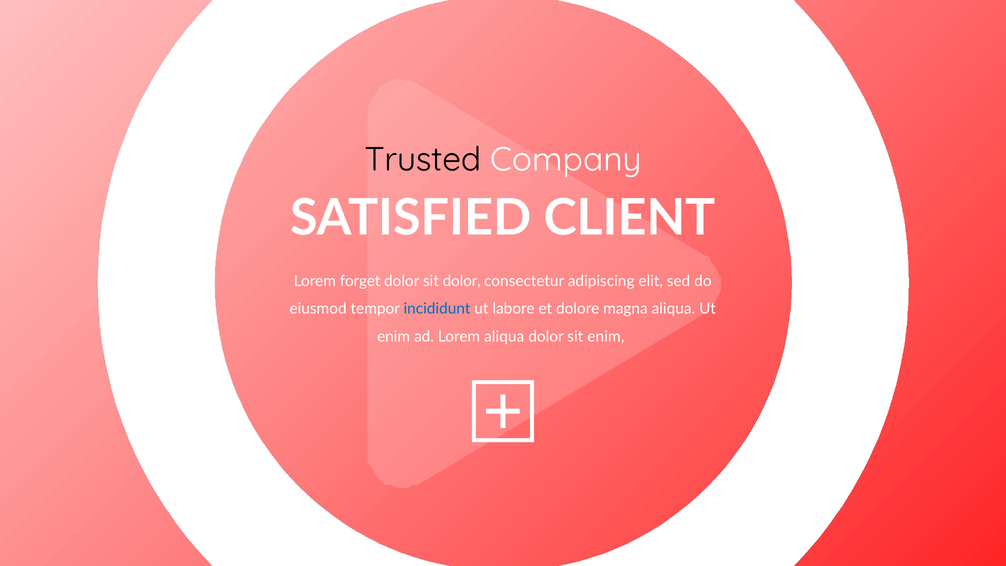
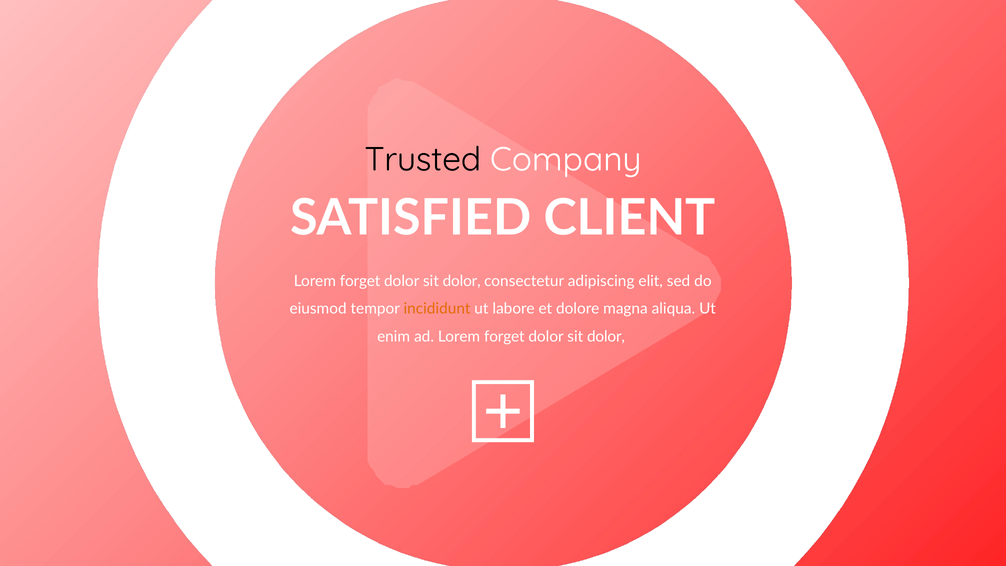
incididunt colour: blue -> orange
ad Lorem aliqua: aliqua -> forget
enim at (606, 336): enim -> dolor
